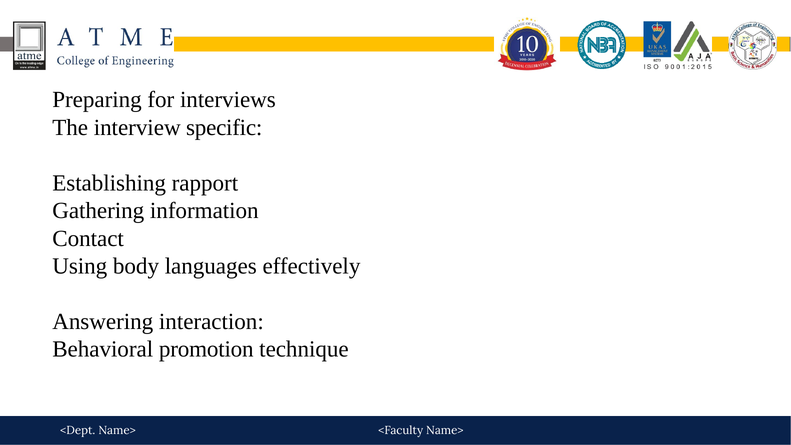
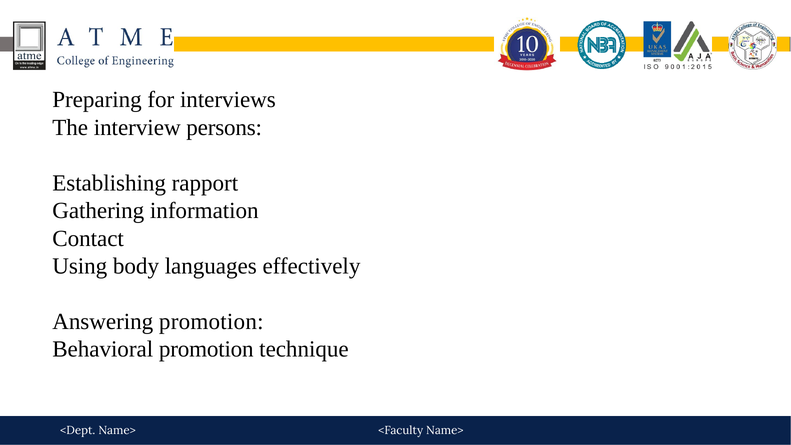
specific: specific -> persons
Answering interaction: interaction -> promotion
